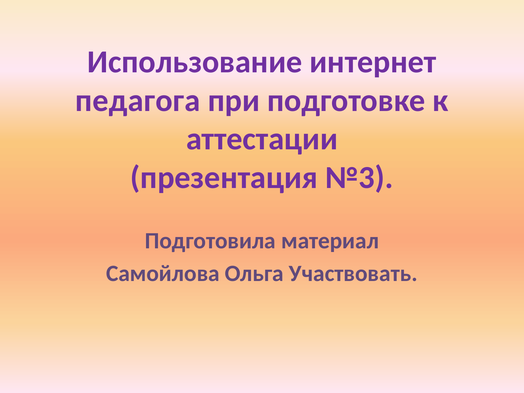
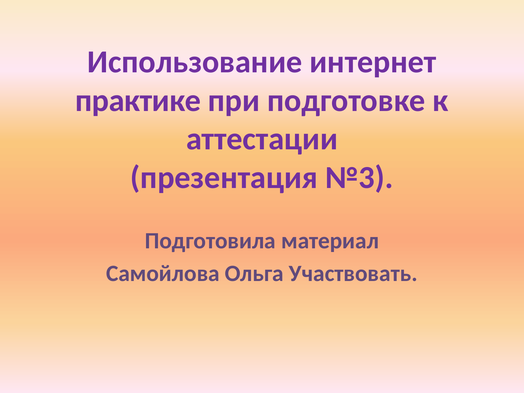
педагога: педагога -> практике
